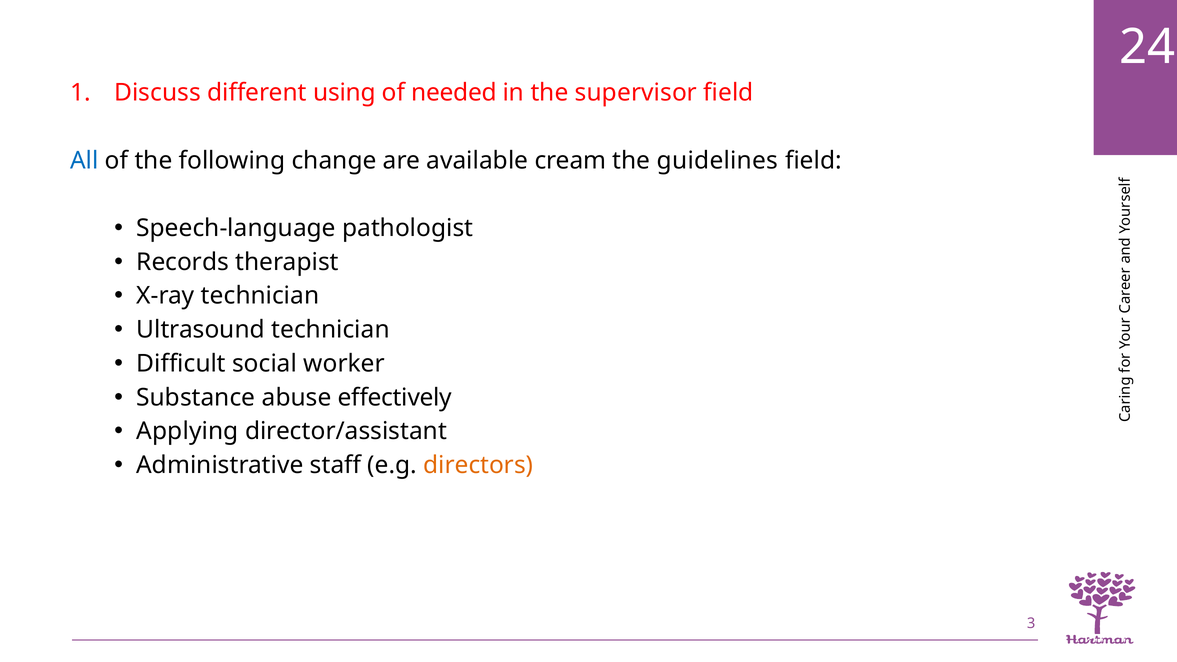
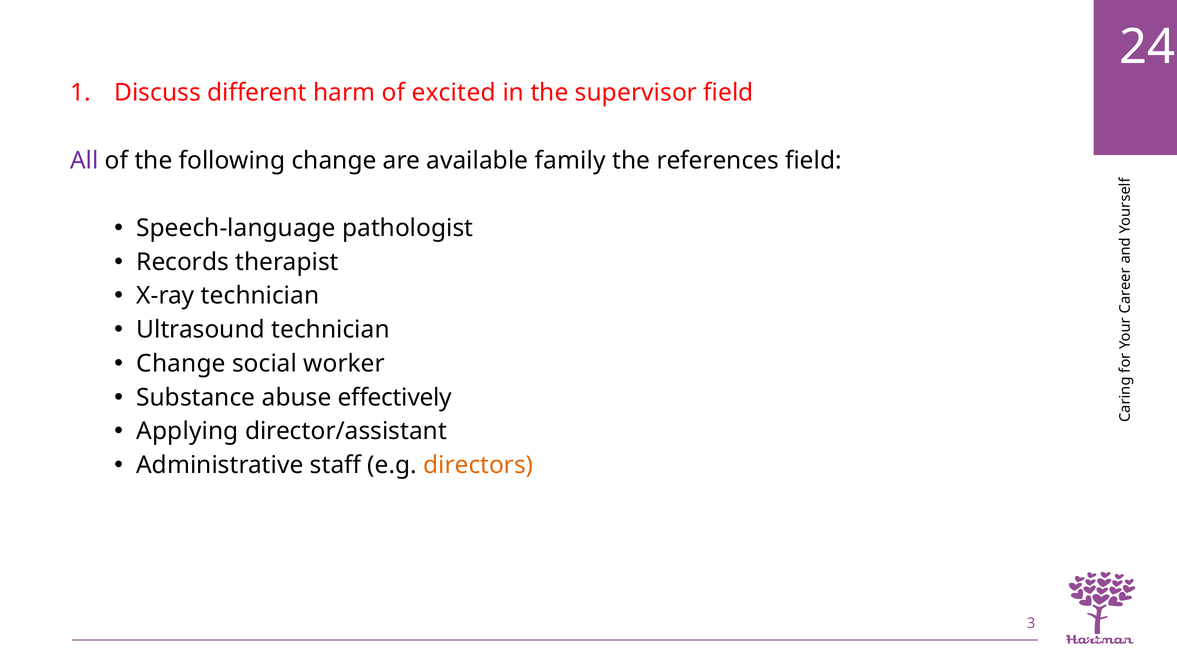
using: using -> harm
needed: needed -> excited
All colour: blue -> purple
cream: cream -> family
guidelines: guidelines -> references
Difficult at (181, 364): Difficult -> Change
